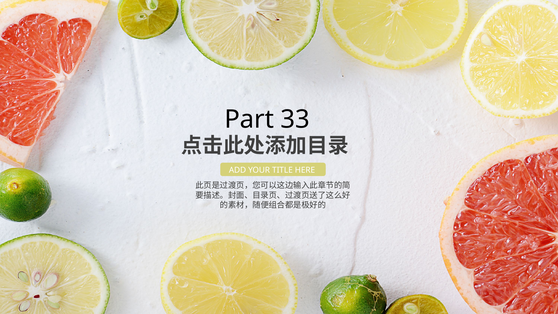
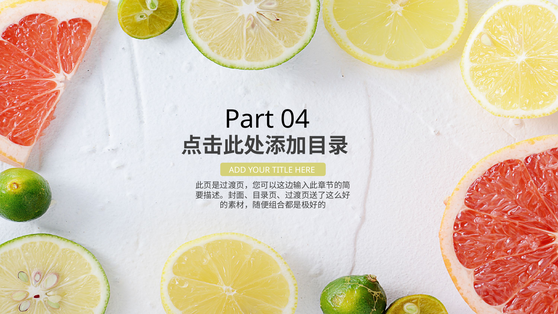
33: 33 -> 04
